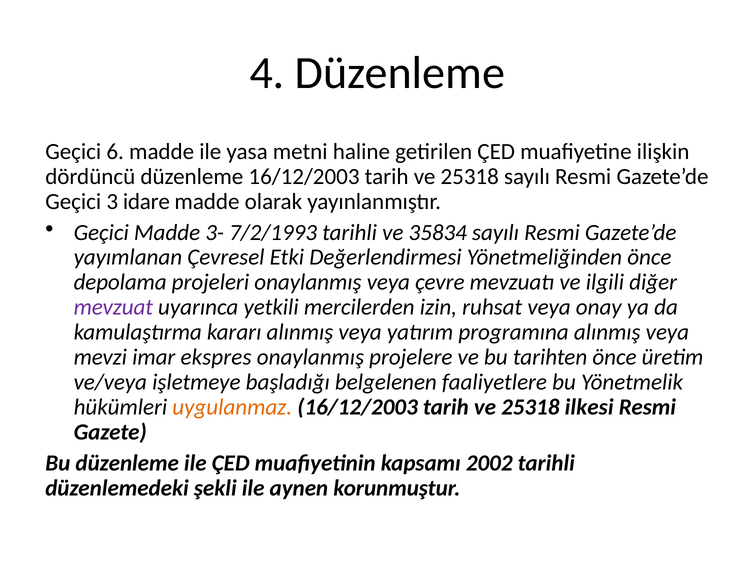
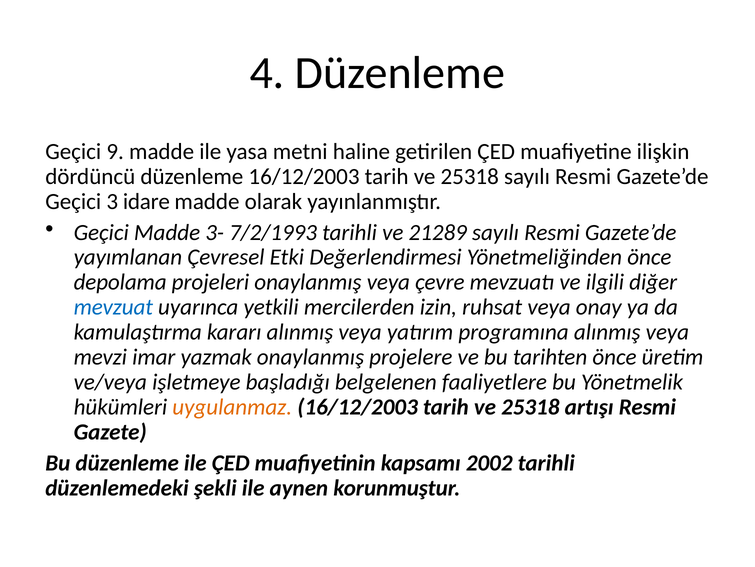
6: 6 -> 9
35834: 35834 -> 21289
mevzuat colour: purple -> blue
ekspres: ekspres -> yazmak
ilkesi: ilkesi -> artışı
